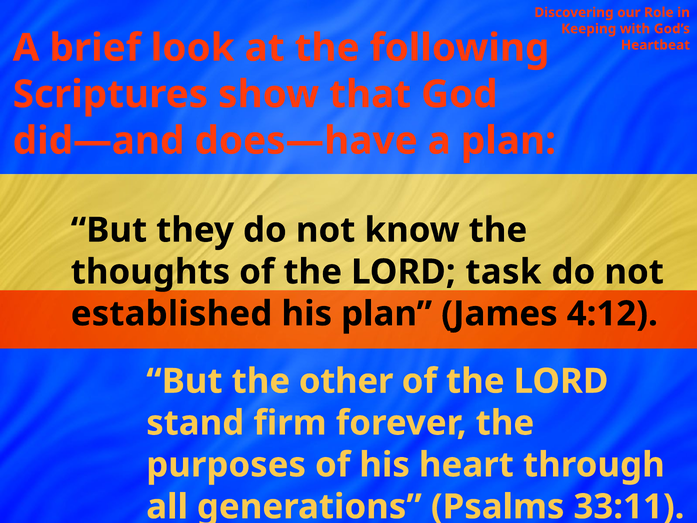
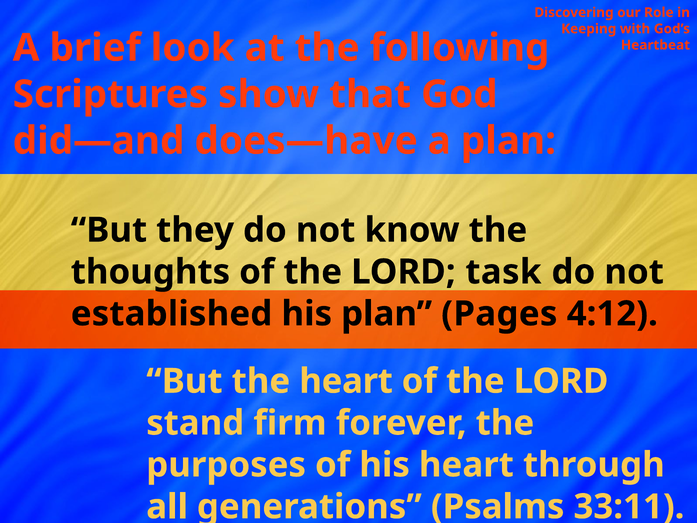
James: James -> Pages
the other: other -> heart
